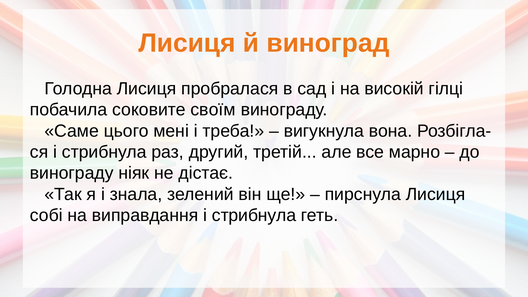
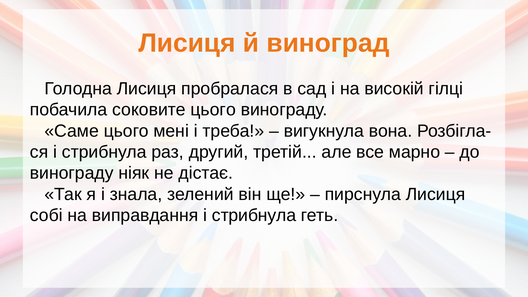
соковите своїм: своїм -> цього
